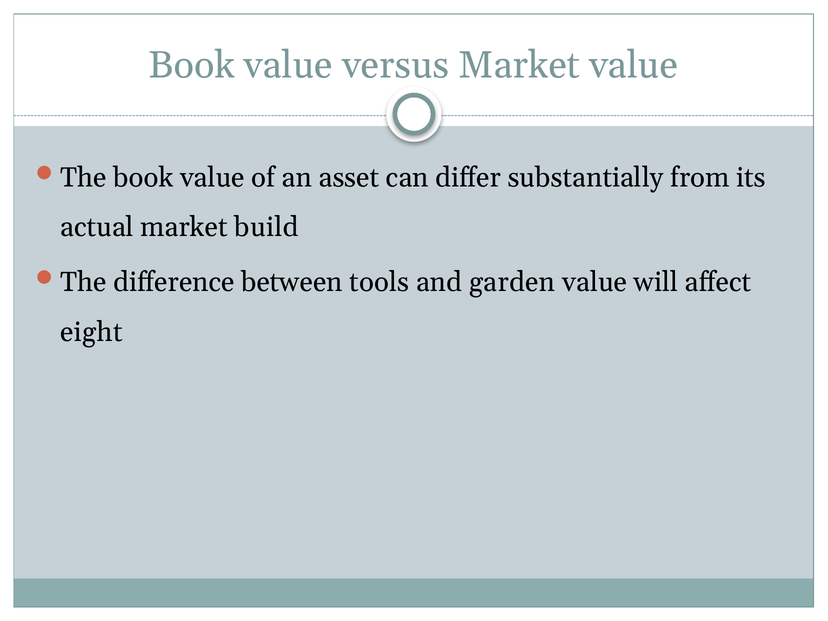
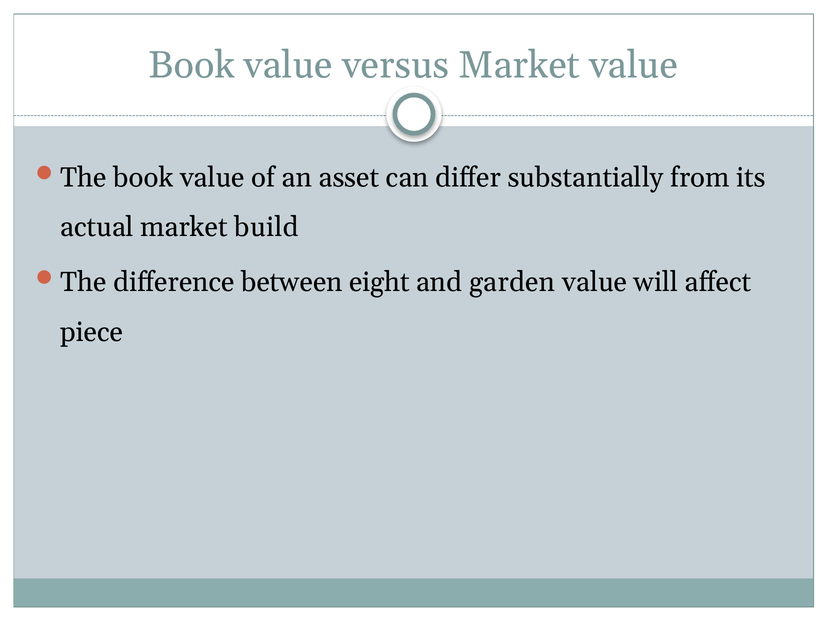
tools: tools -> eight
eight: eight -> piece
